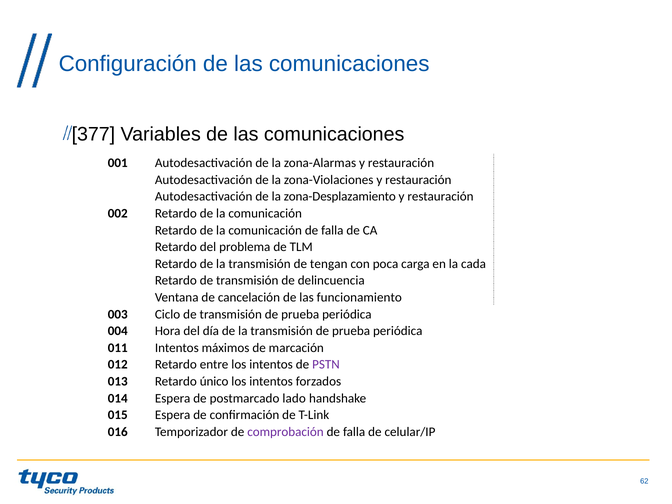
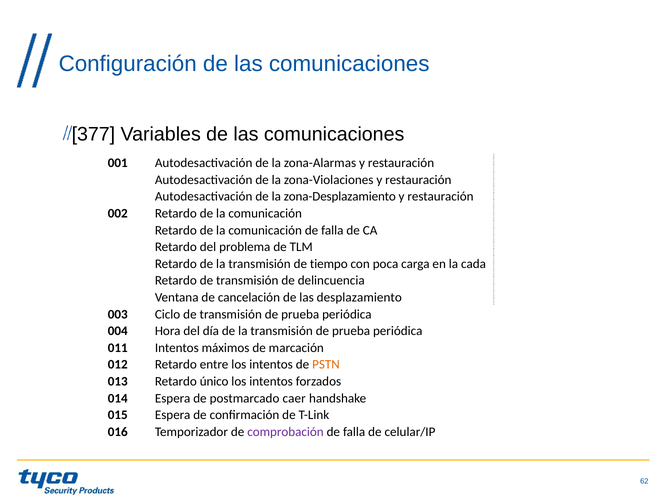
tengan: tengan -> tiempo
funcionamiento: funcionamiento -> desplazamiento
PSTN colour: purple -> orange
lado: lado -> caer
